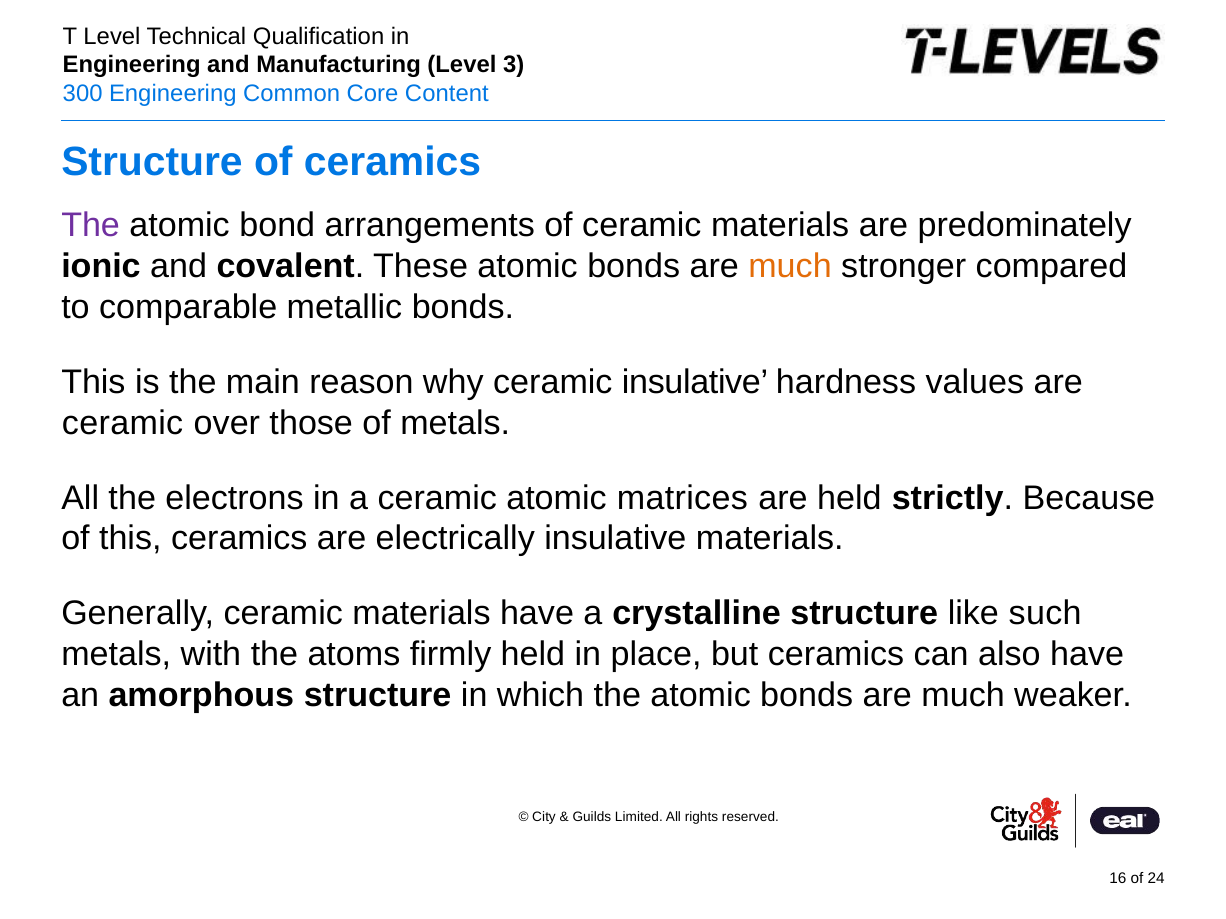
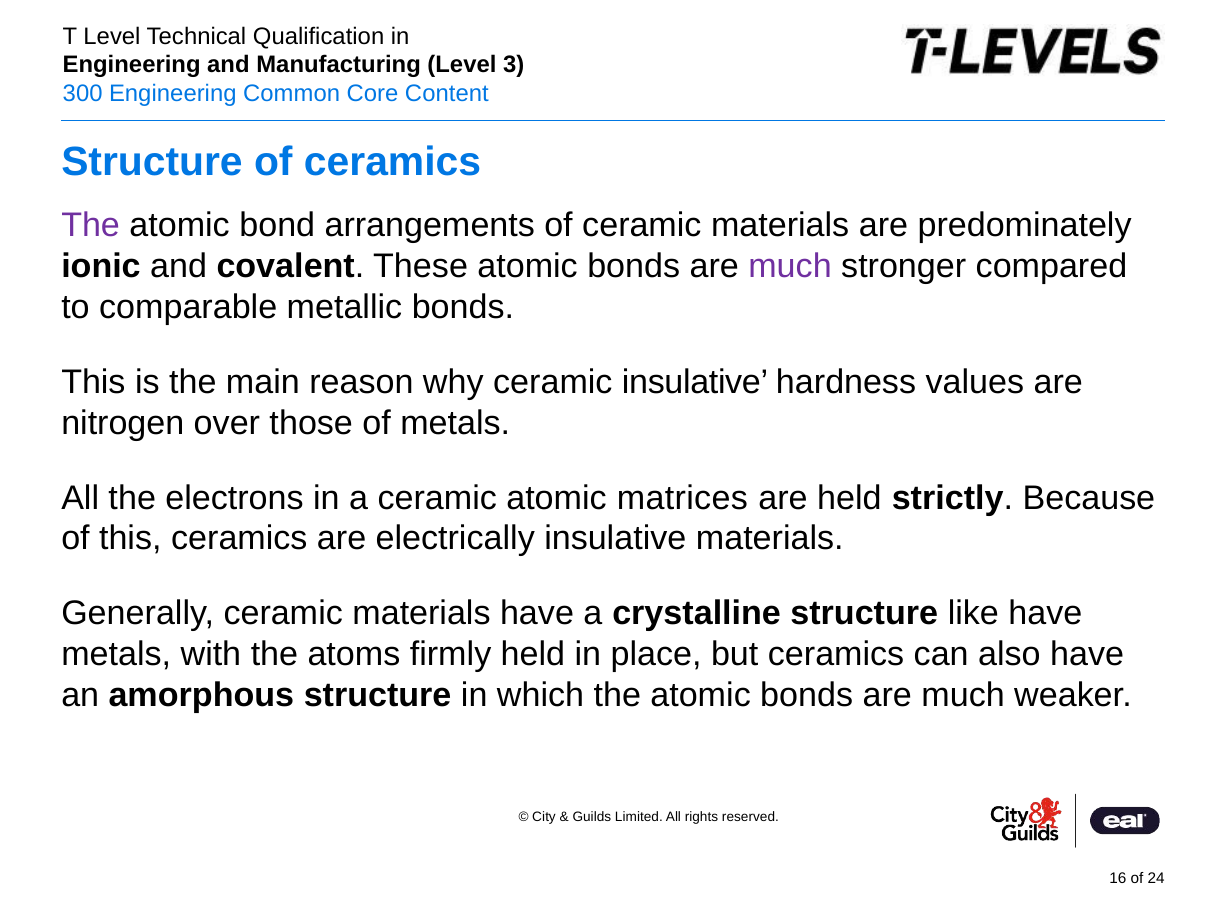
much at (790, 266) colour: orange -> purple
ceramic at (123, 423): ceramic -> nitrogen
like such: such -> have
